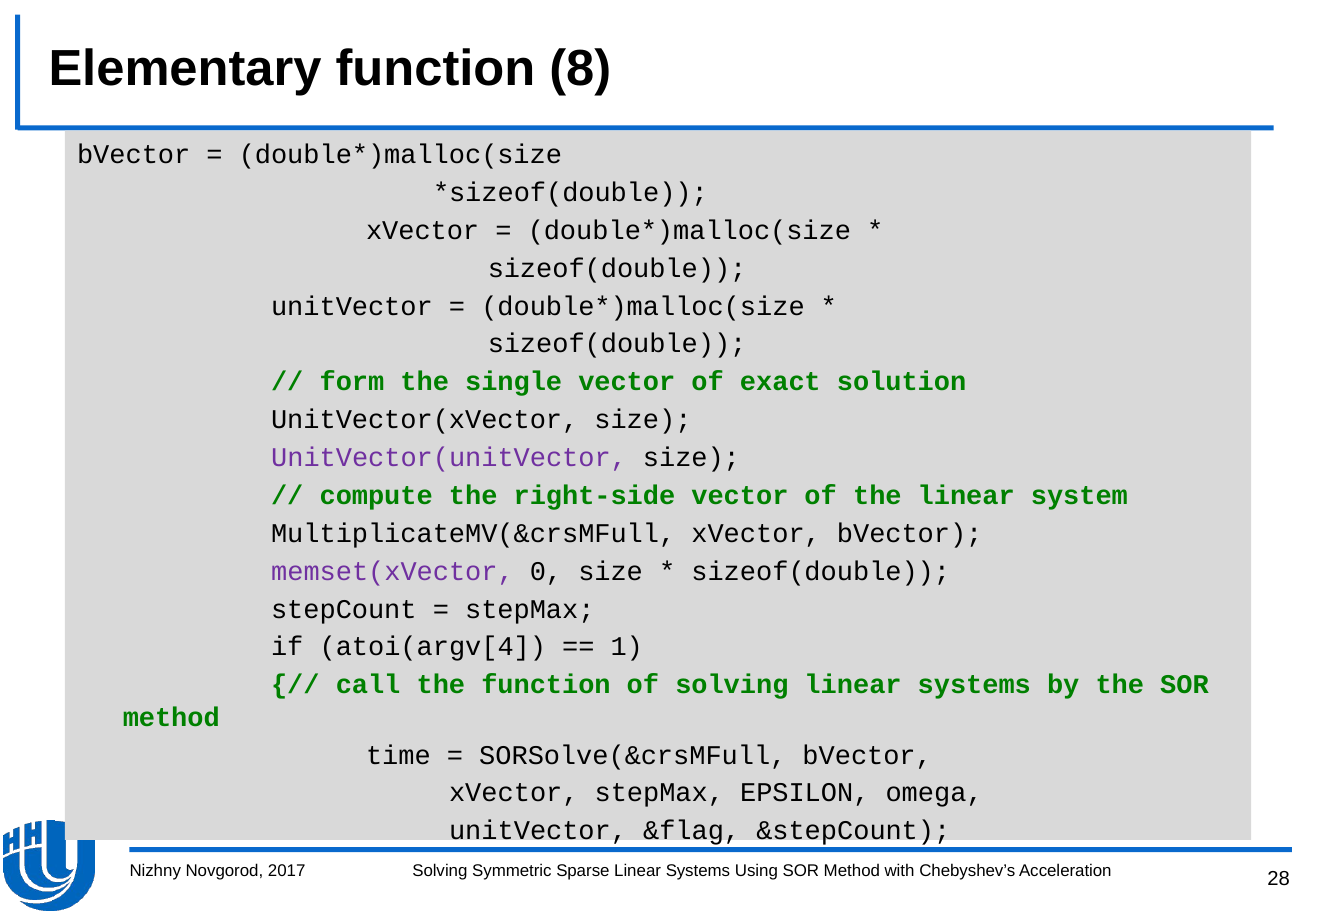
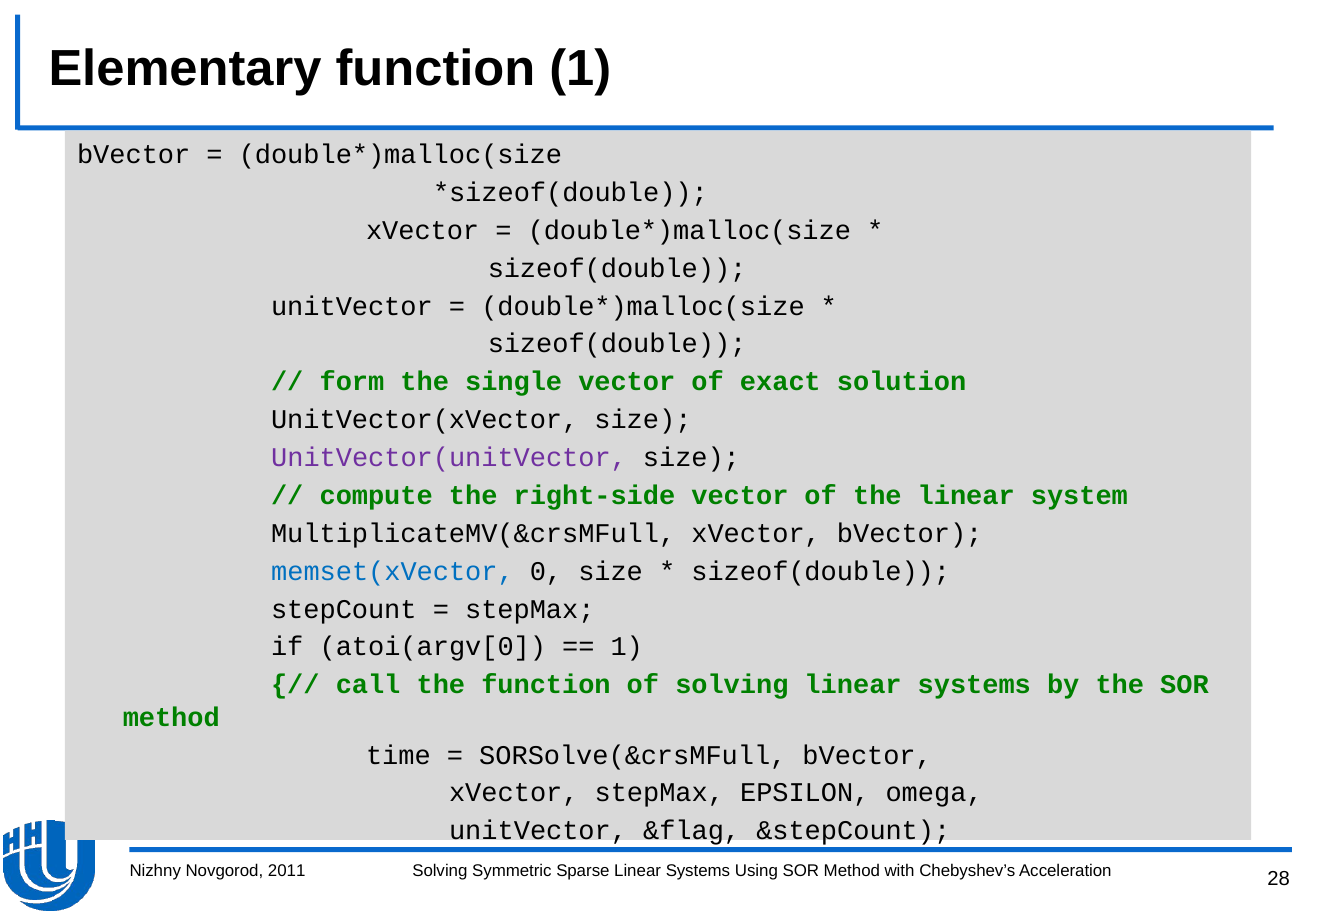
function 8: 8 -> 1
memset(xVector colour: purple -> blue
atoi(argv[4: atoi(argv[4 -> atoi(argv[0
2017: 2017 -> 2011
